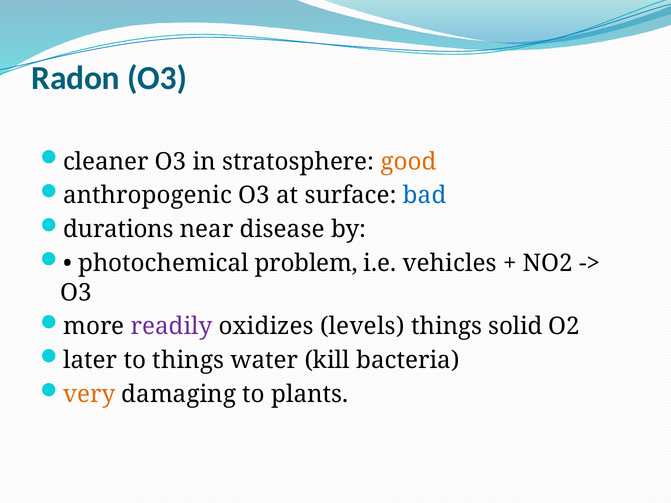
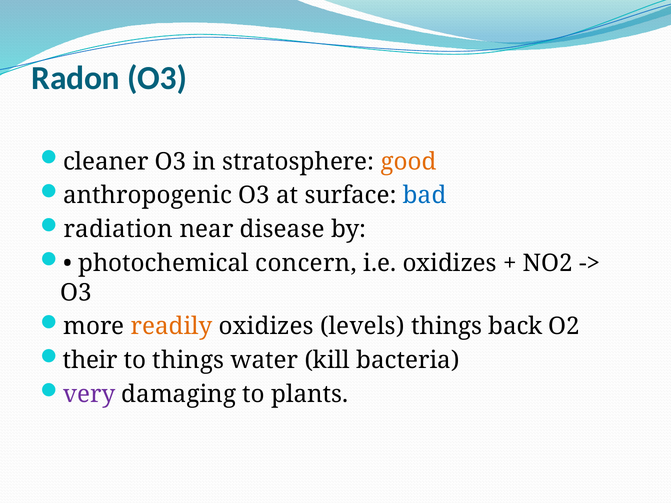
durations: durations -> radiation
problem: problem -> concern
i.e vehicles: vehicles -> oxidizes
readily colour: purple -> orange
solid: solid -> back
later: later -> their
very colour: orange -> purple
